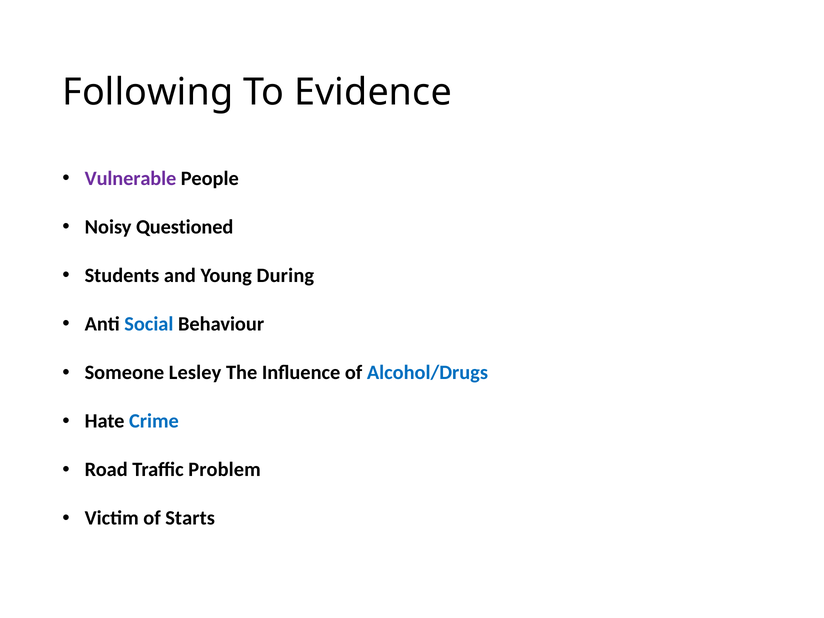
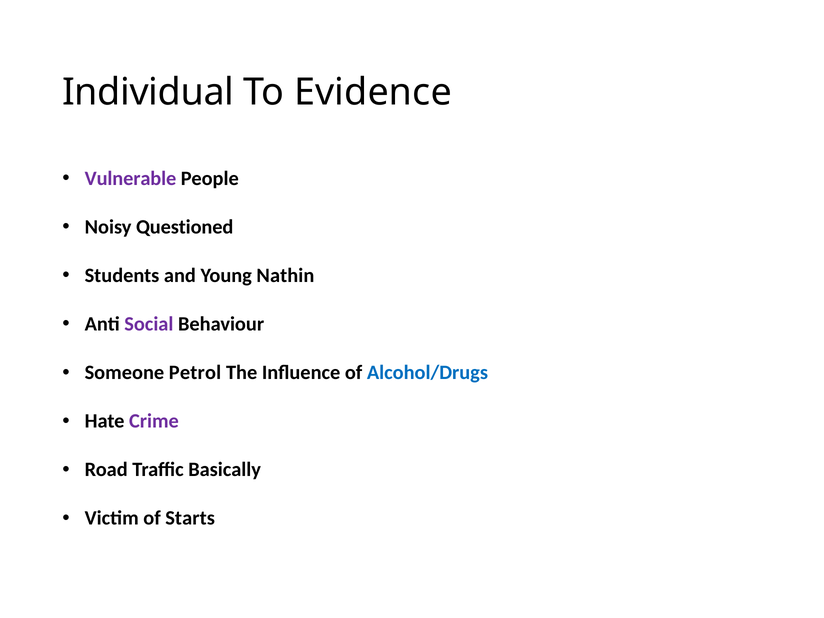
Following: Following -> Individual
During: During -> Nathin
Social colour: blue -> purple
Lesley: Lesley -> Petrol
Crime colour: blue -> purple
Problem: Problem -> Basically
